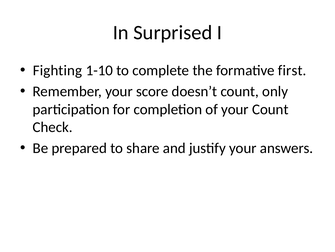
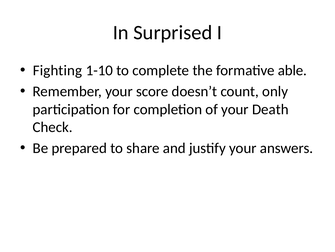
first: first -> able
your Count: Count -> Death
